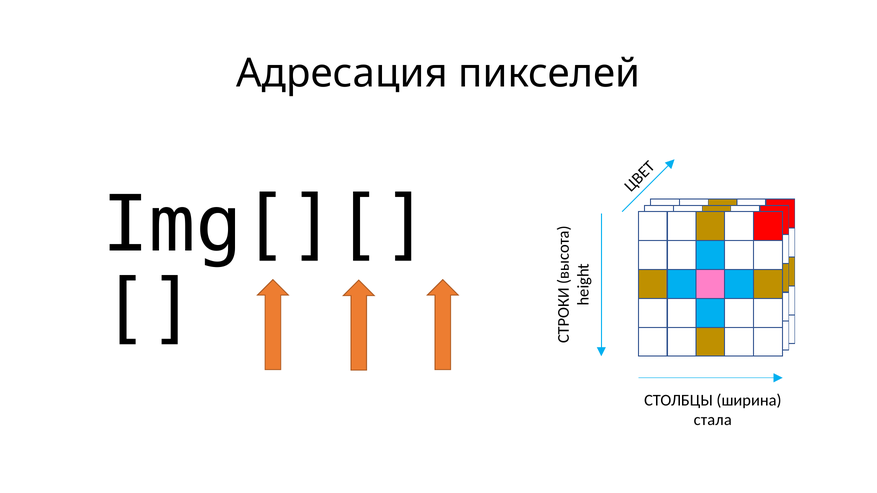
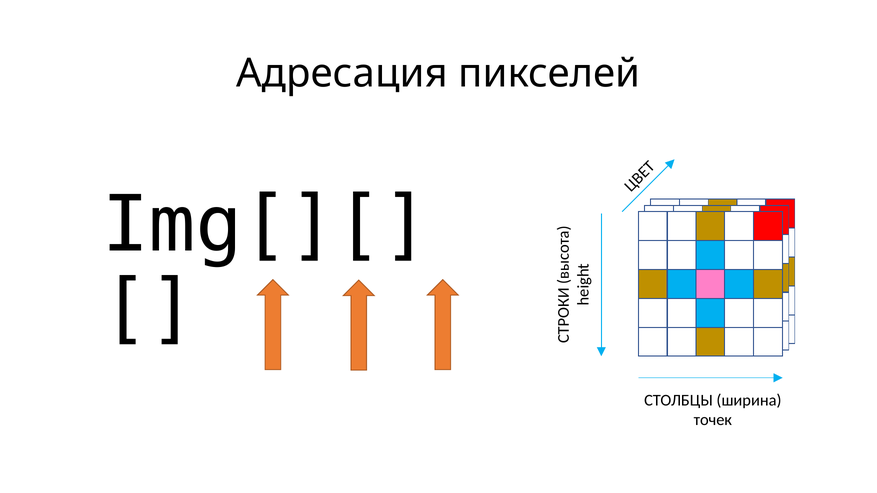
стала: стала -> точек
